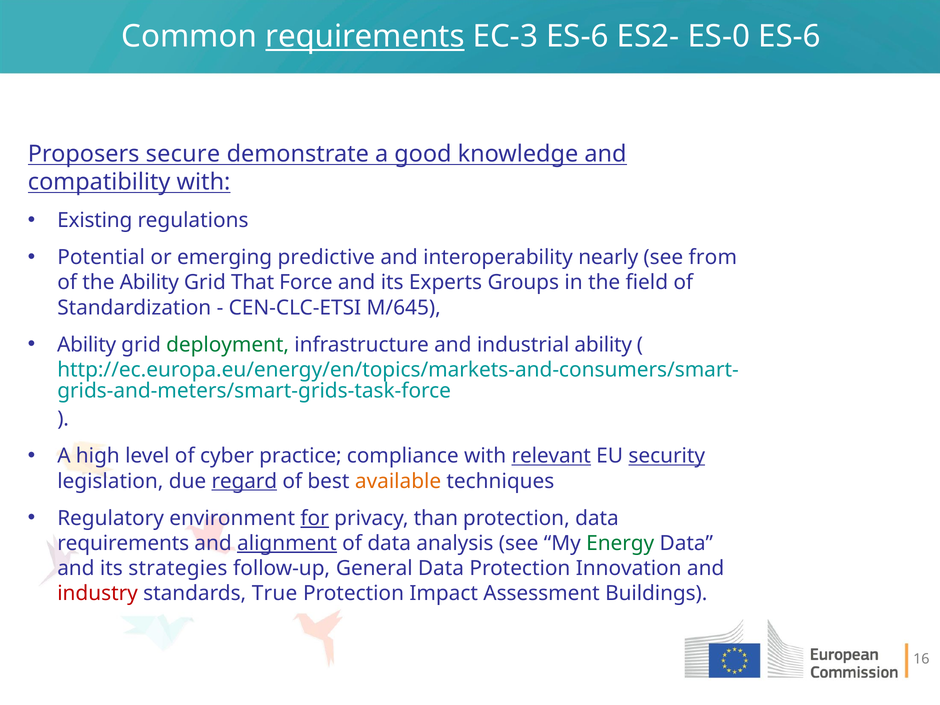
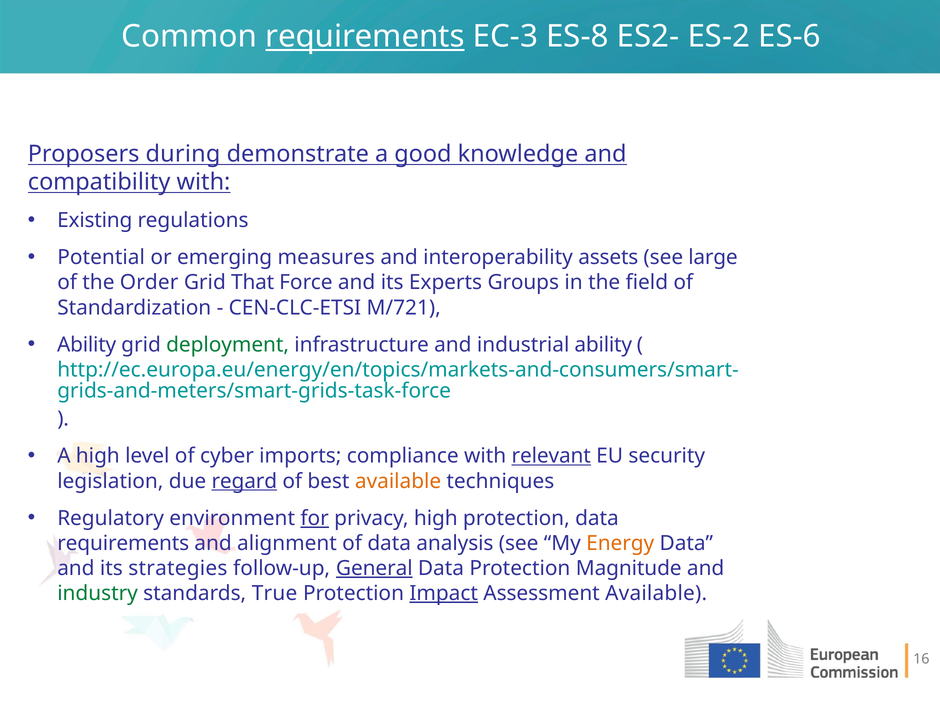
EC-3 ES-6: ES-6 -> ES-8
ES-0: ES-0 -> ES-2
secure: secure -> during
predictive: predictive -> measures
nearly: nearly -> assets
from: from -> large
the Ability: Ability -> Order
M/645: M/645 -> M/721
practice: practice -> imports
security underline: present -> none
privacy than: than -> high
alignment underline: present -> none
Energy colour: green -> orange
General underline: none -> present
Innovation: Innovation -> Magnitude
industry colour: red -> green
Impact underline: none -> present
Assessment Buildings: Buildings -> Available
